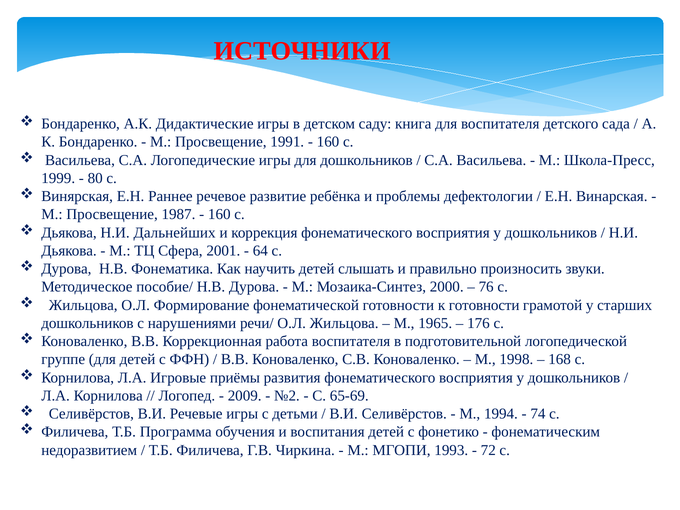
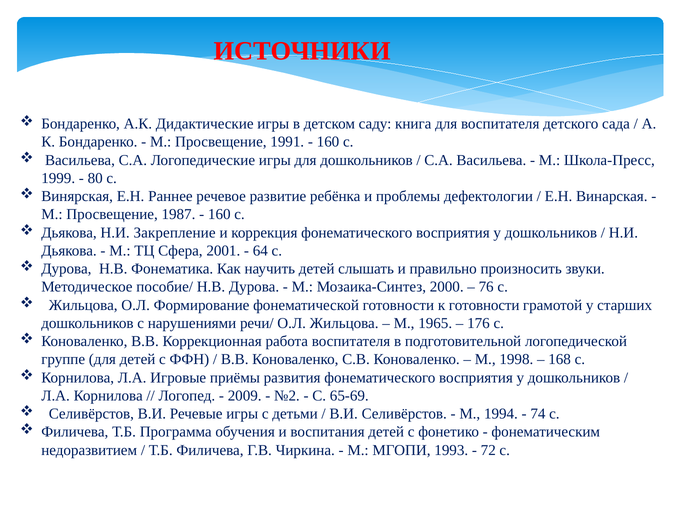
Дальнейших: Дальнейших -> Закрепление
